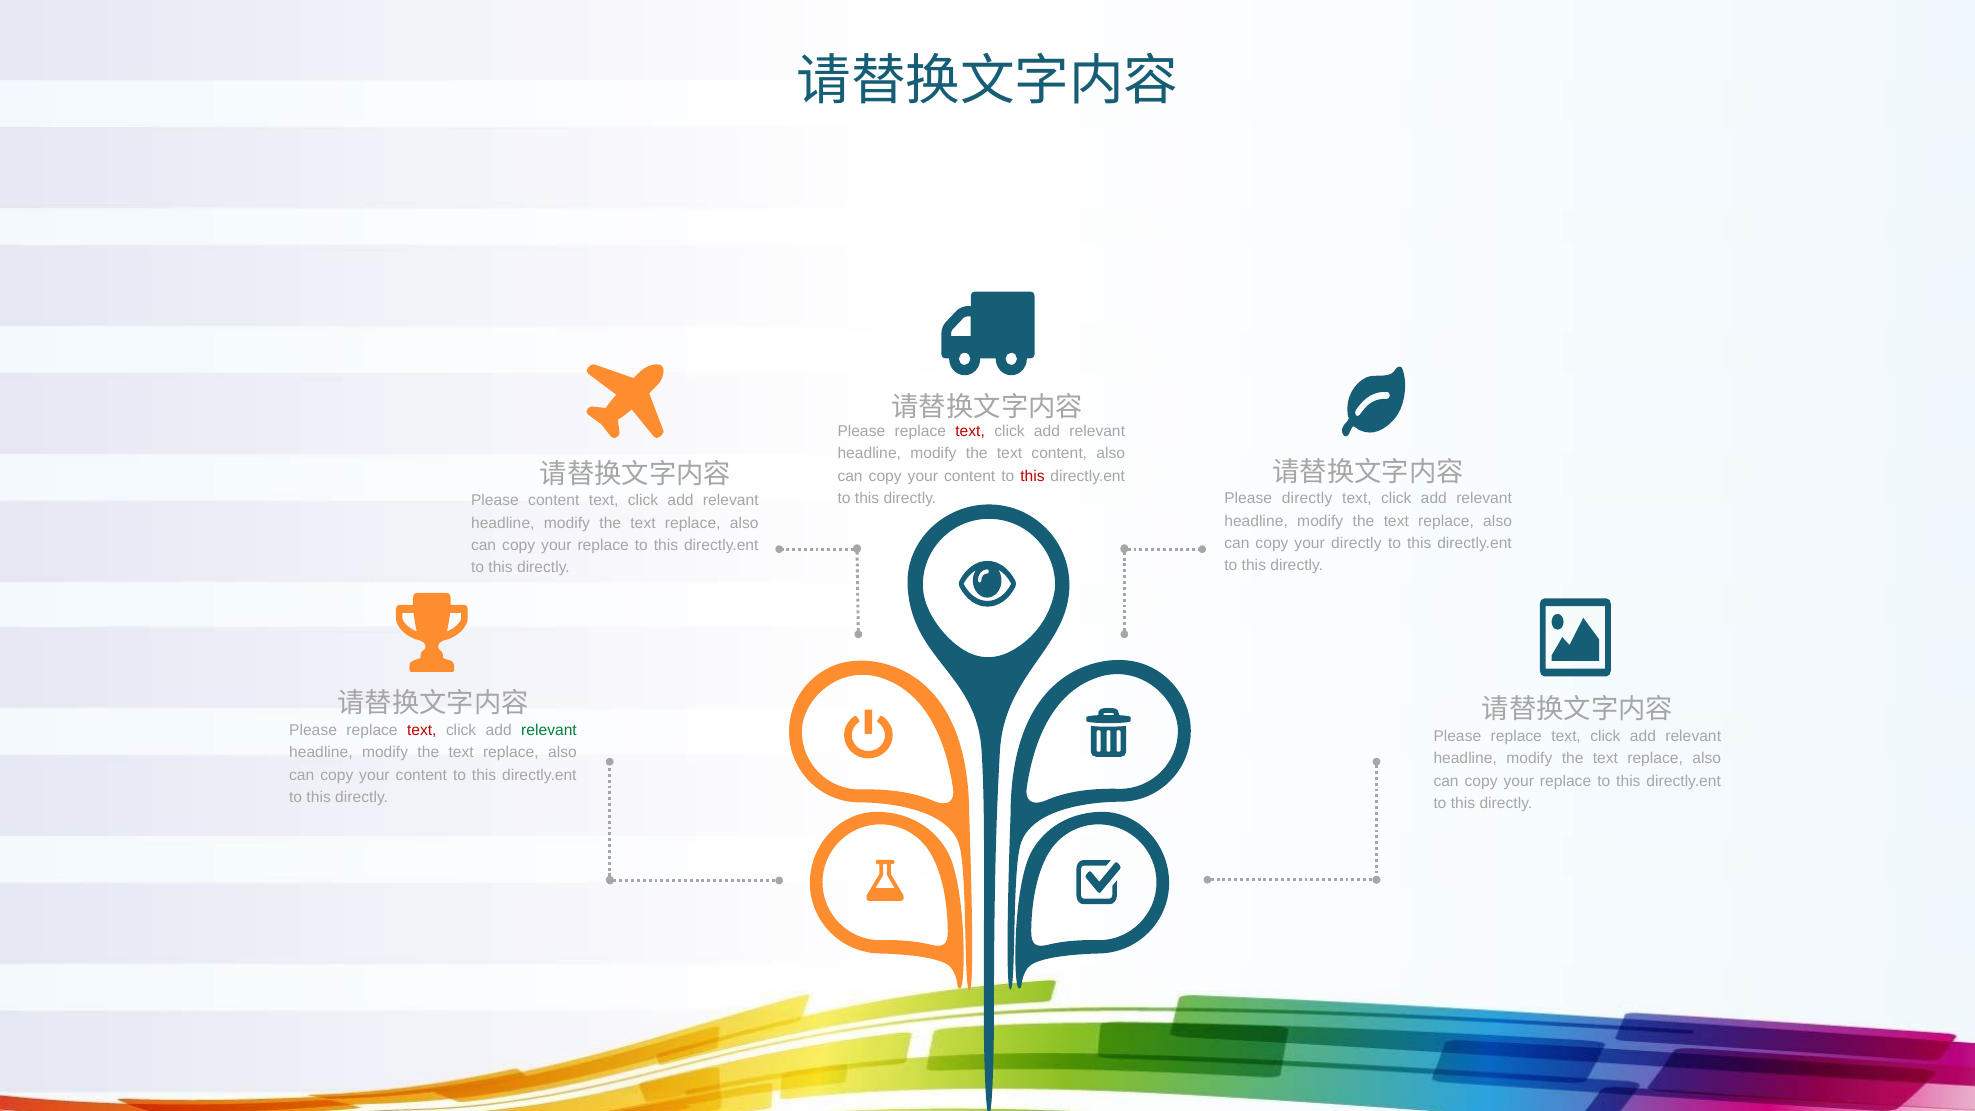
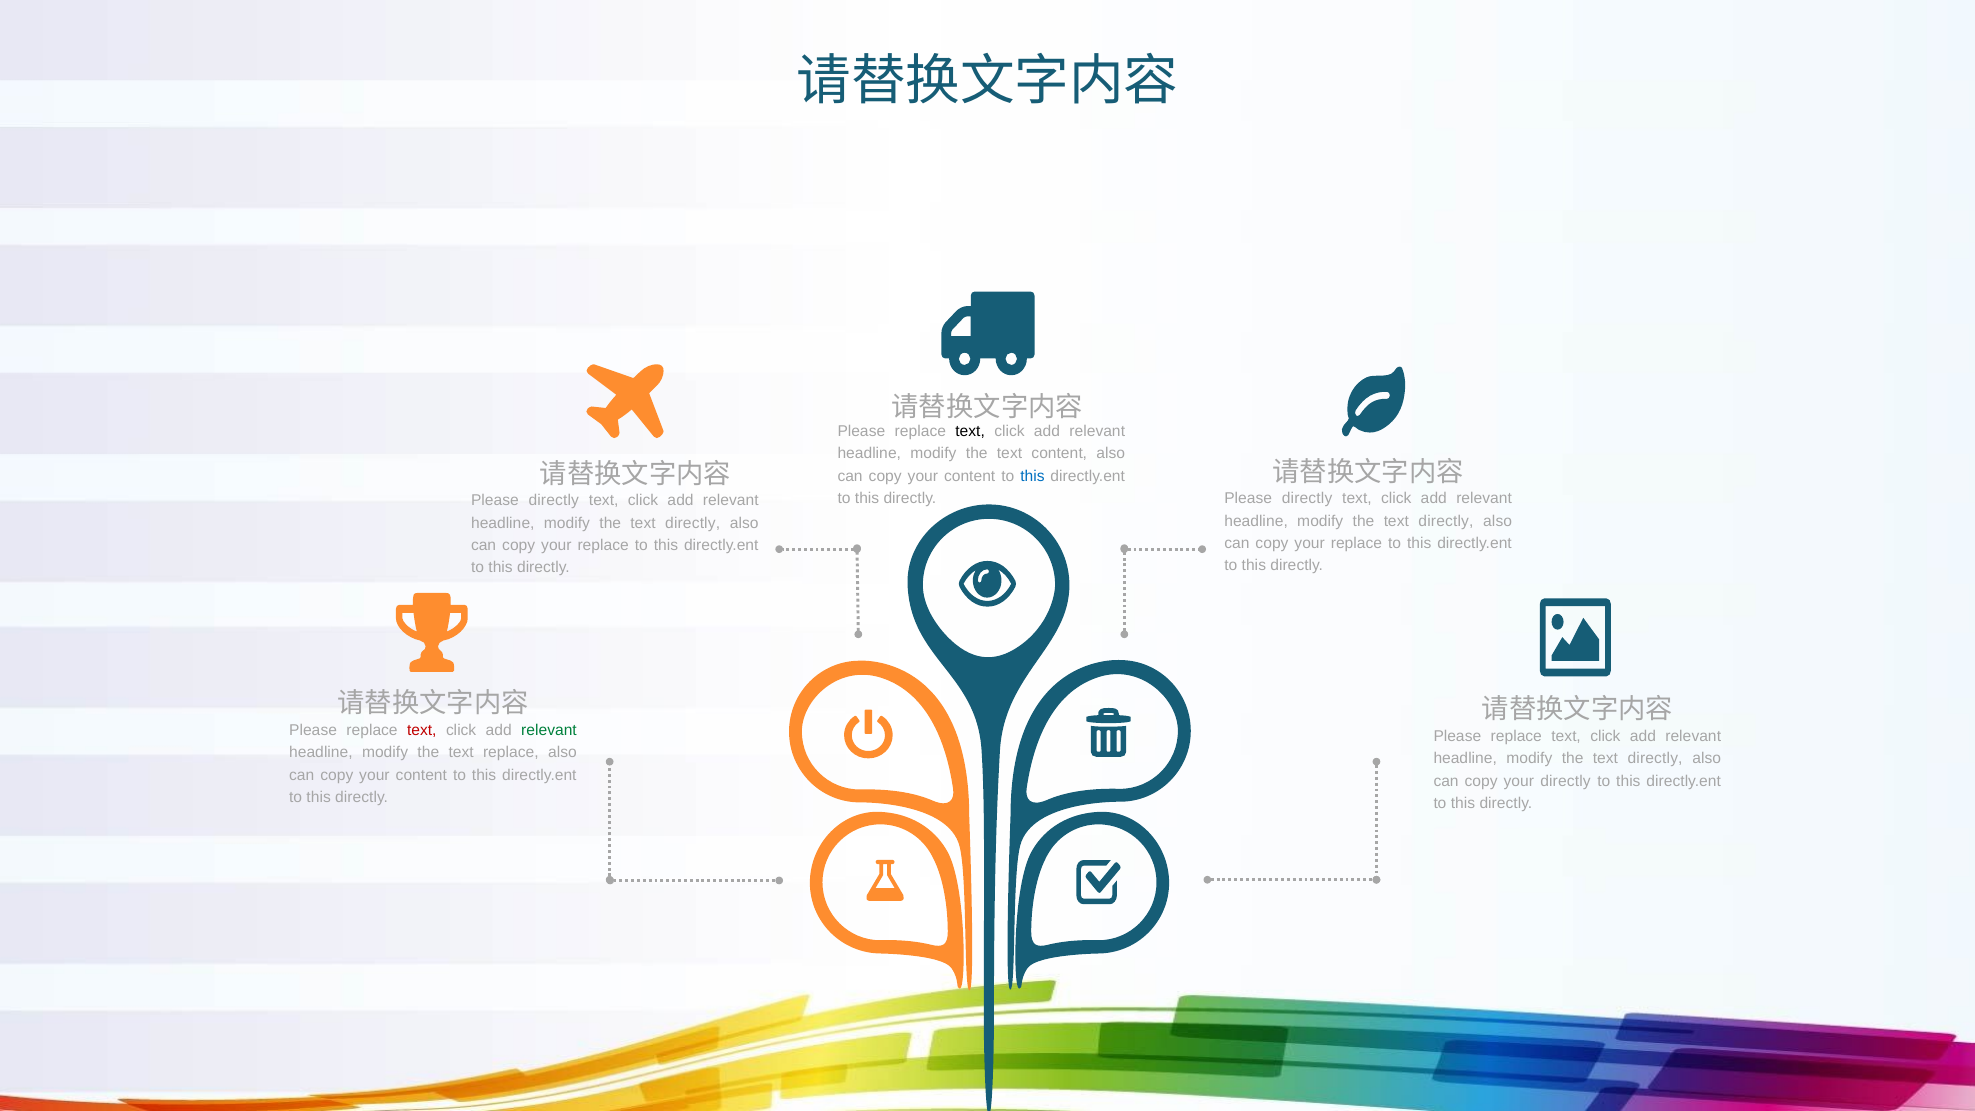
text at (970, 431) colour: red -> black
this at (1032, 476) colour: red -> blue
content at (554, 501): content -> directly
replace at (1446, 521): replace -> directly
replace at (693, 523): replace -> directly
directly at (1356, 543): directly -> replace
replace at (1655, 759): replace -> directly
replace at (1566, 781): replace -> directly
